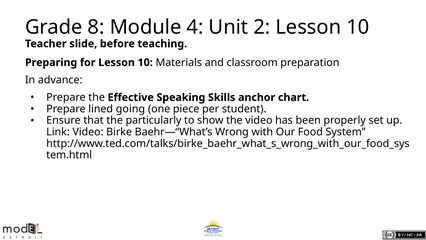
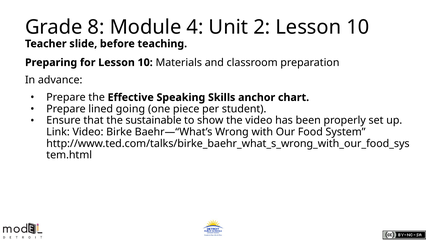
particularly: particularly -> sustainable
